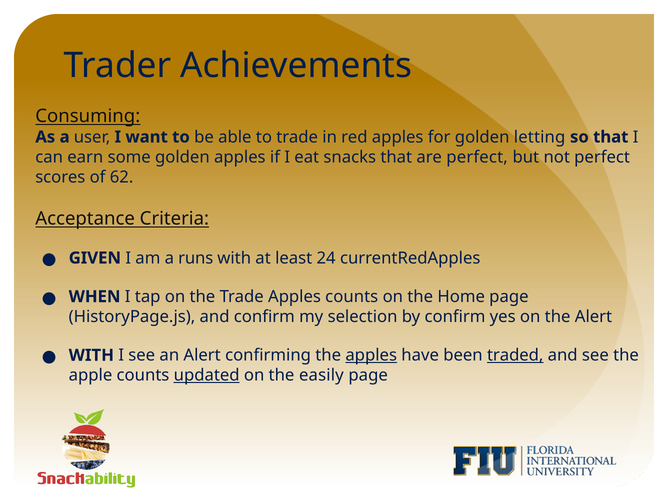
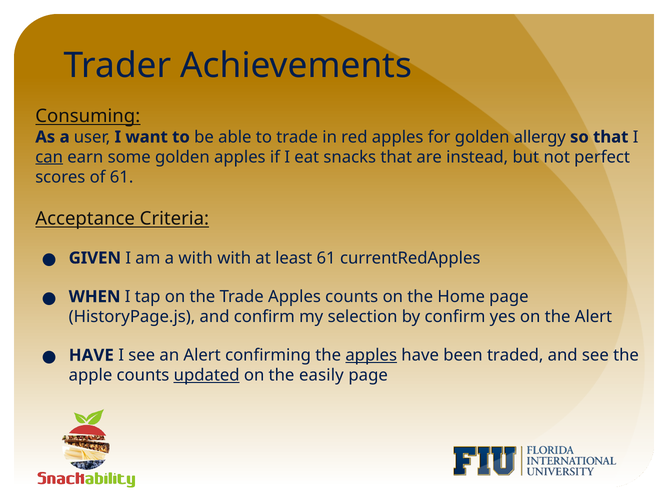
letting: letting -> allergy
can underline: none -> present
are perfect: perfect -> instead
of 62: 62 -> 61
a runs: runs -> with
least 24: 24 -> 61
WITH at (91, 355): WITH -> HAVE
traded underline: present -> none
